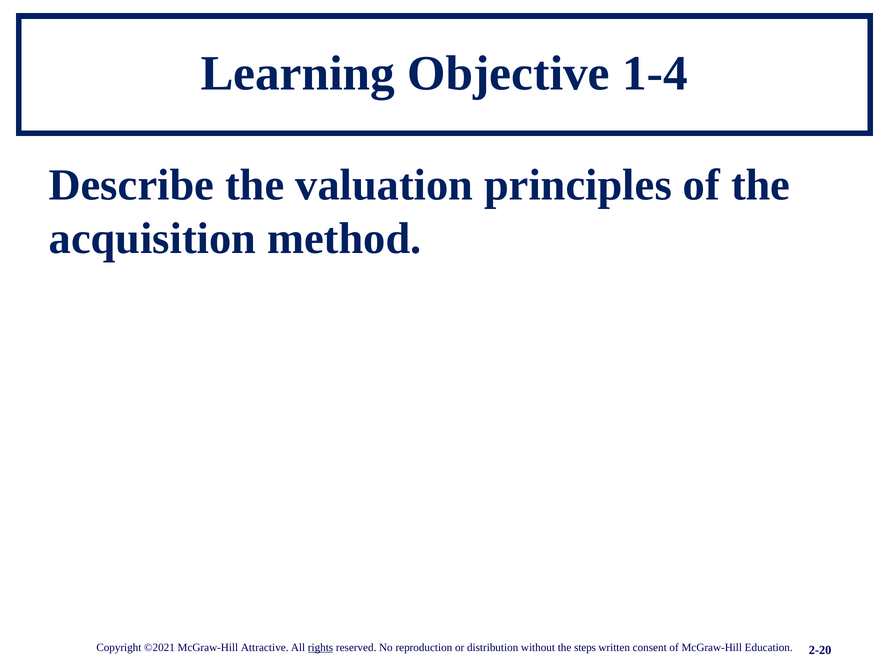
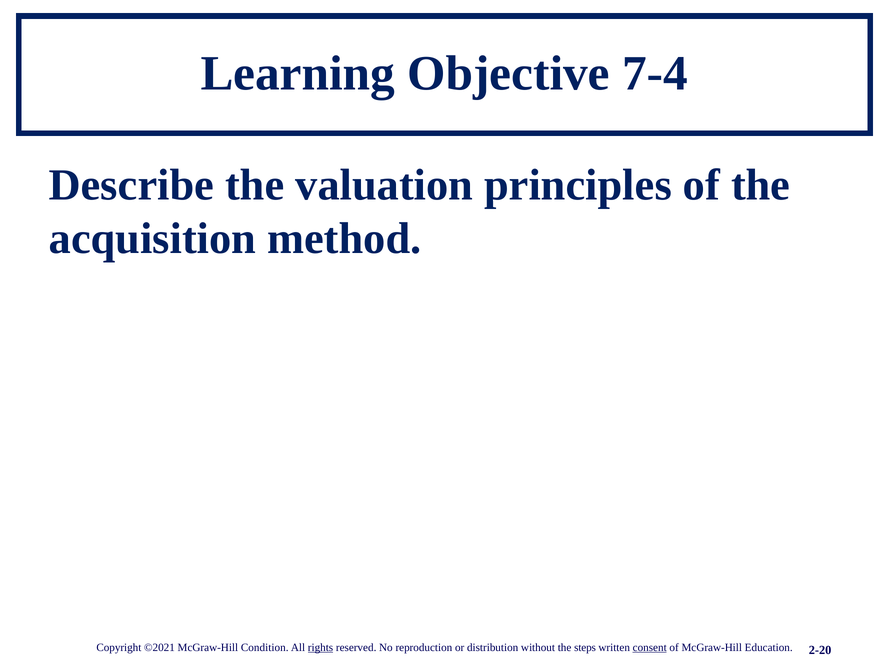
1-4: 1-4 -> 7-4
Attractive: Attractive -> Condition
consent underline: none -> present
